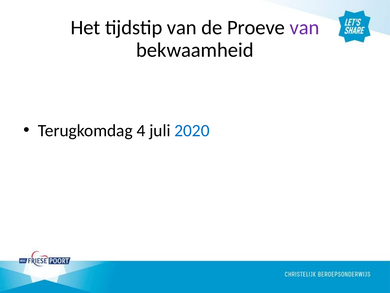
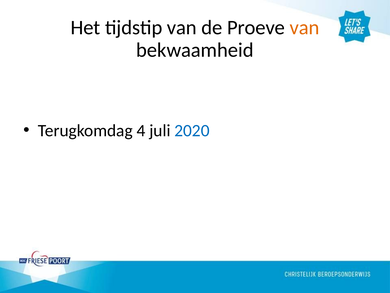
van at (304, 28) colour: purple -> orange
